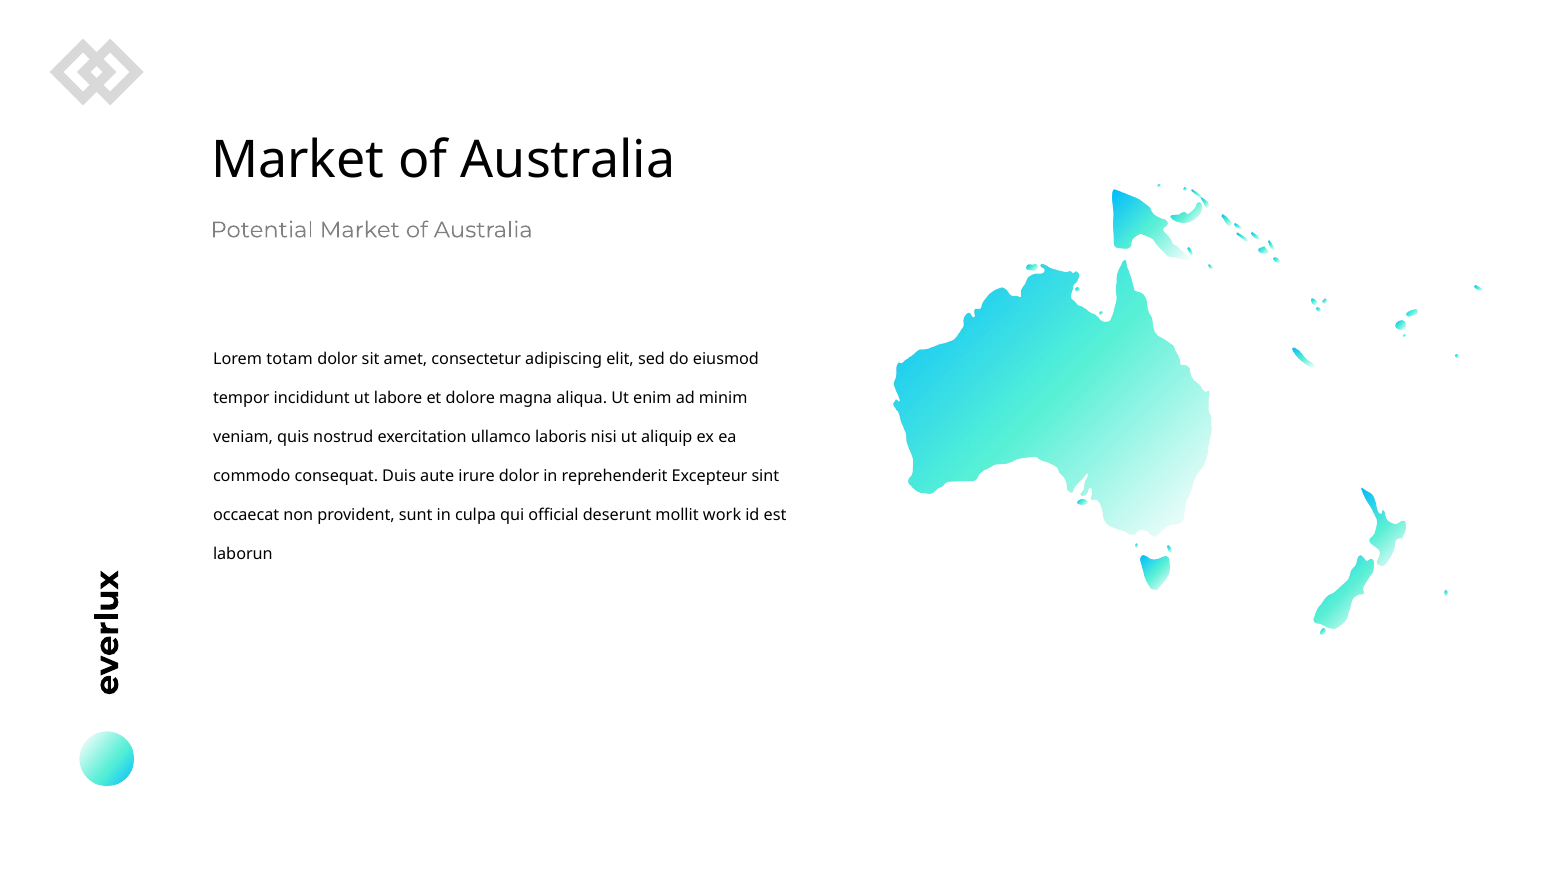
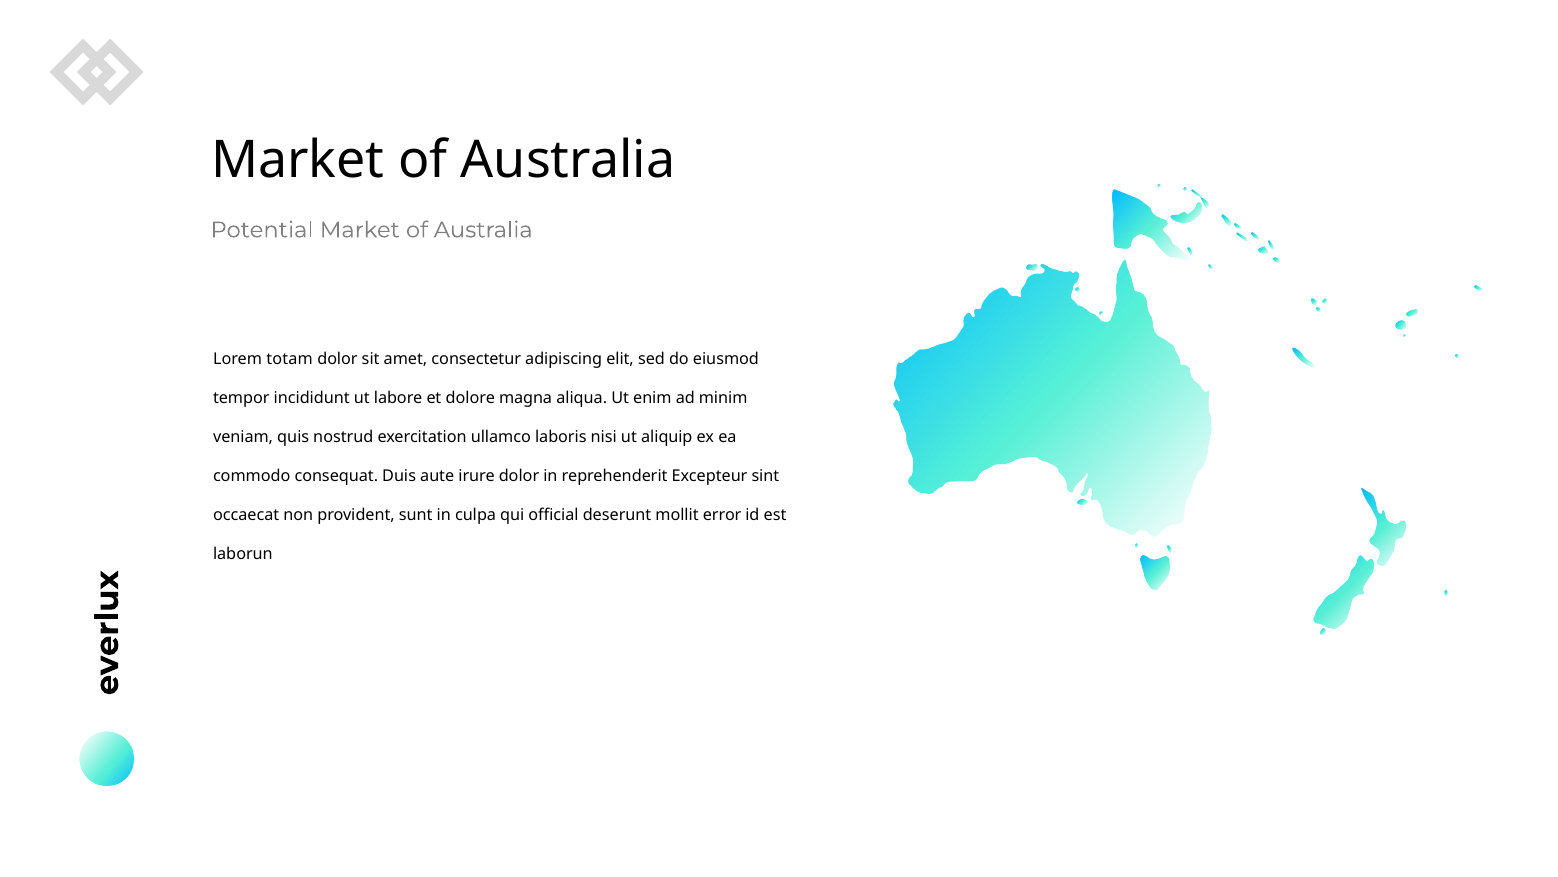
work: work -> error
